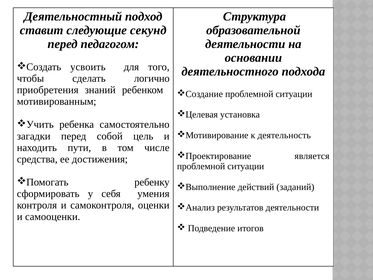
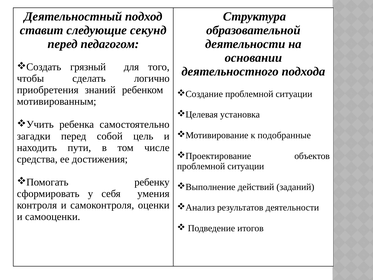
усвоить: усвоить -> грязный
деятельность: деятельность -> подобранные
является: является -> объектов
